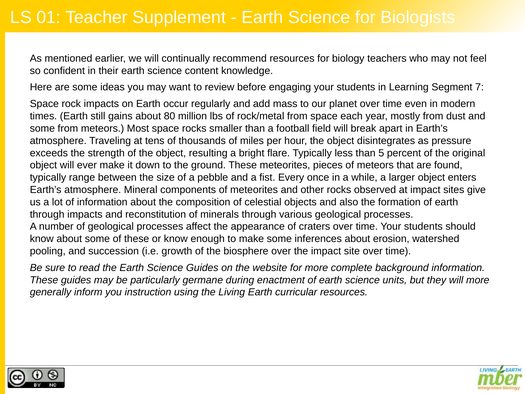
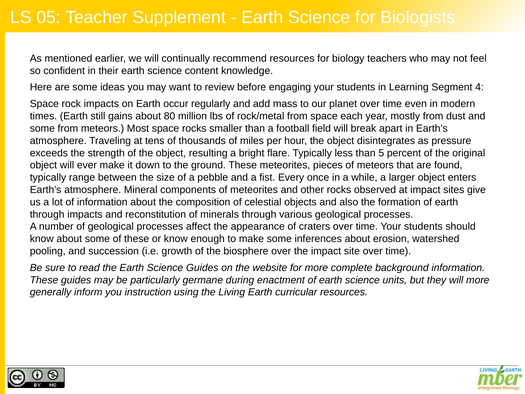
01: 01 -> 05
7: 7 -> 4
